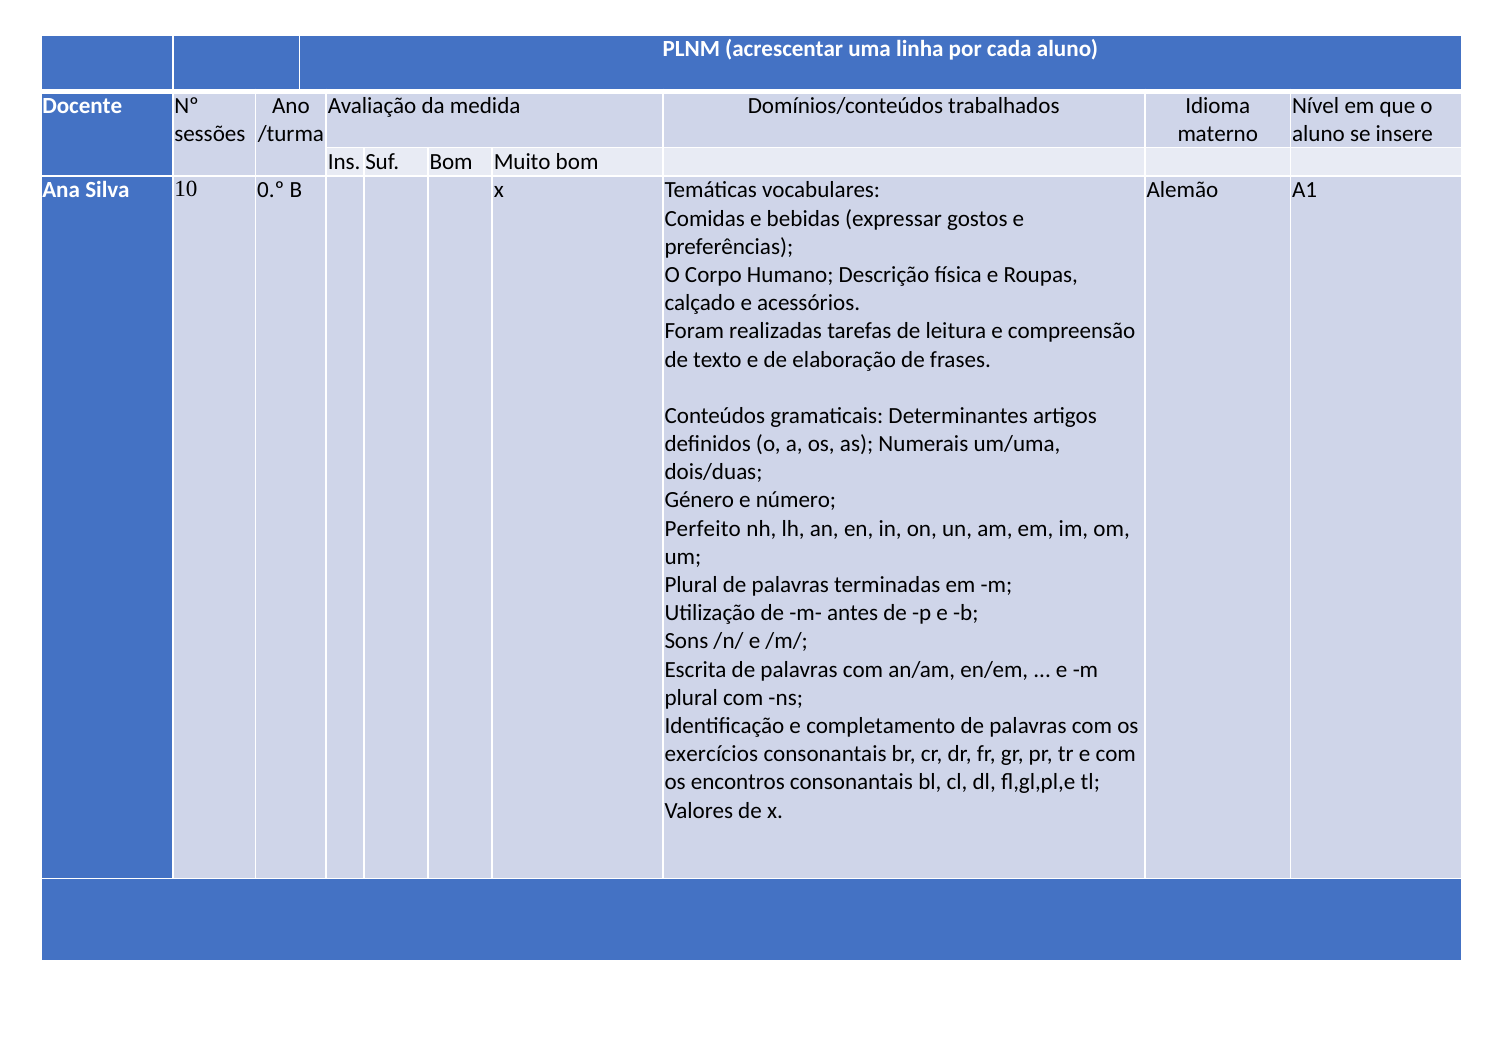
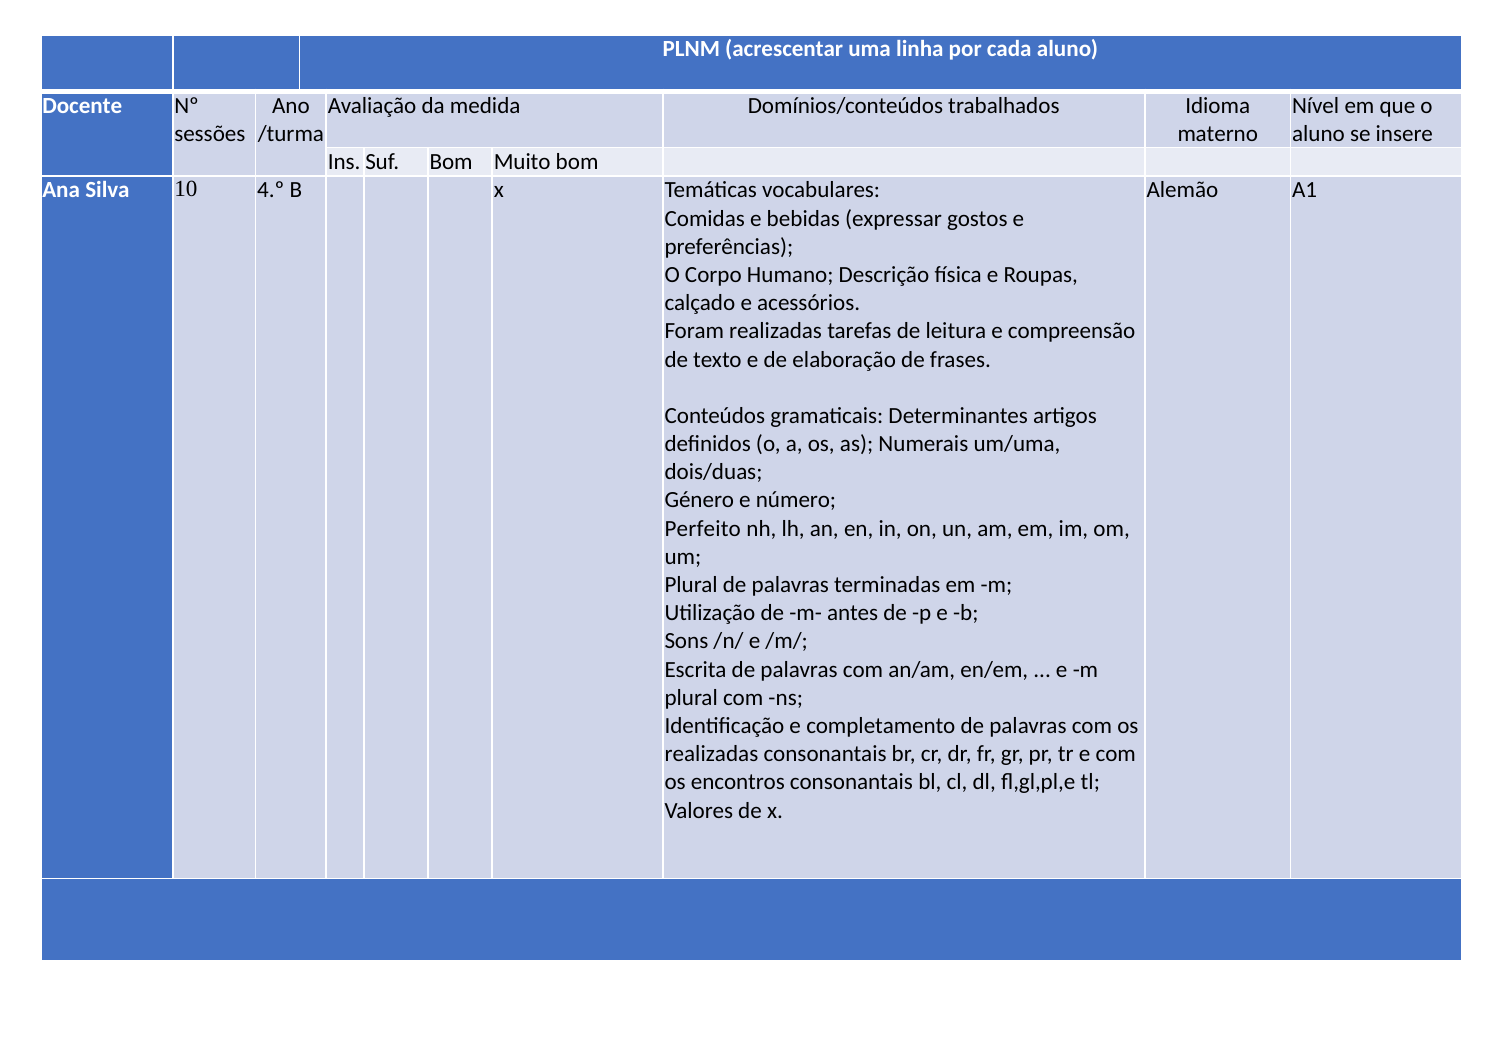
0.º: 0.º -> 4.º
exercícios at (711, 754): exercícios -> realizadas
